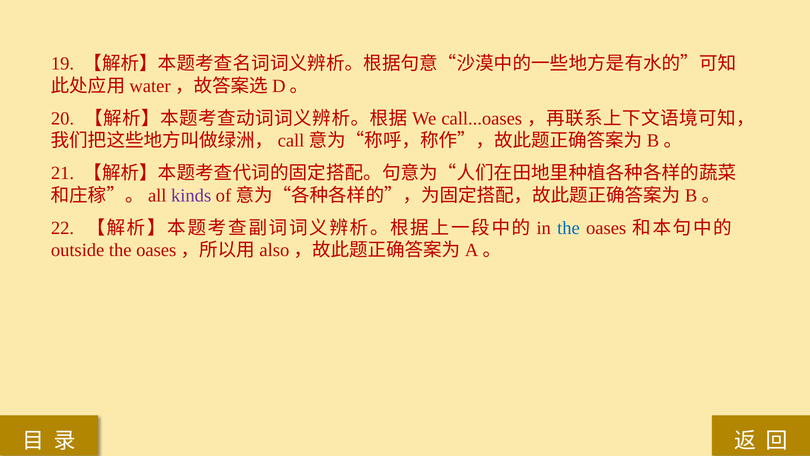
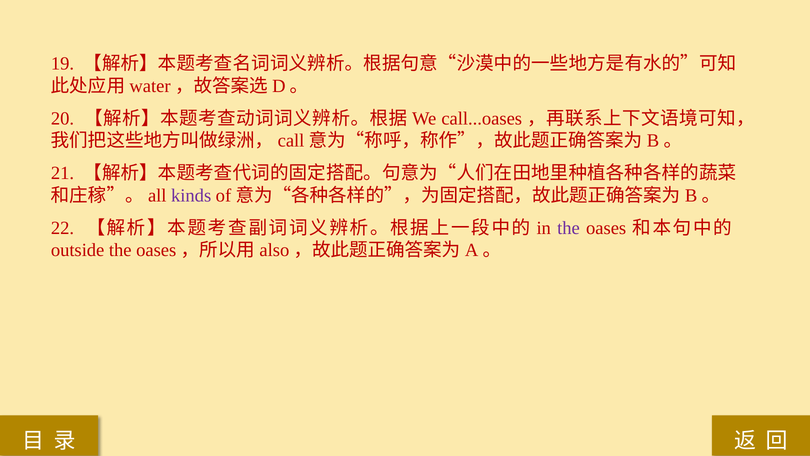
the at (569, 228) colour: blue -> purple
